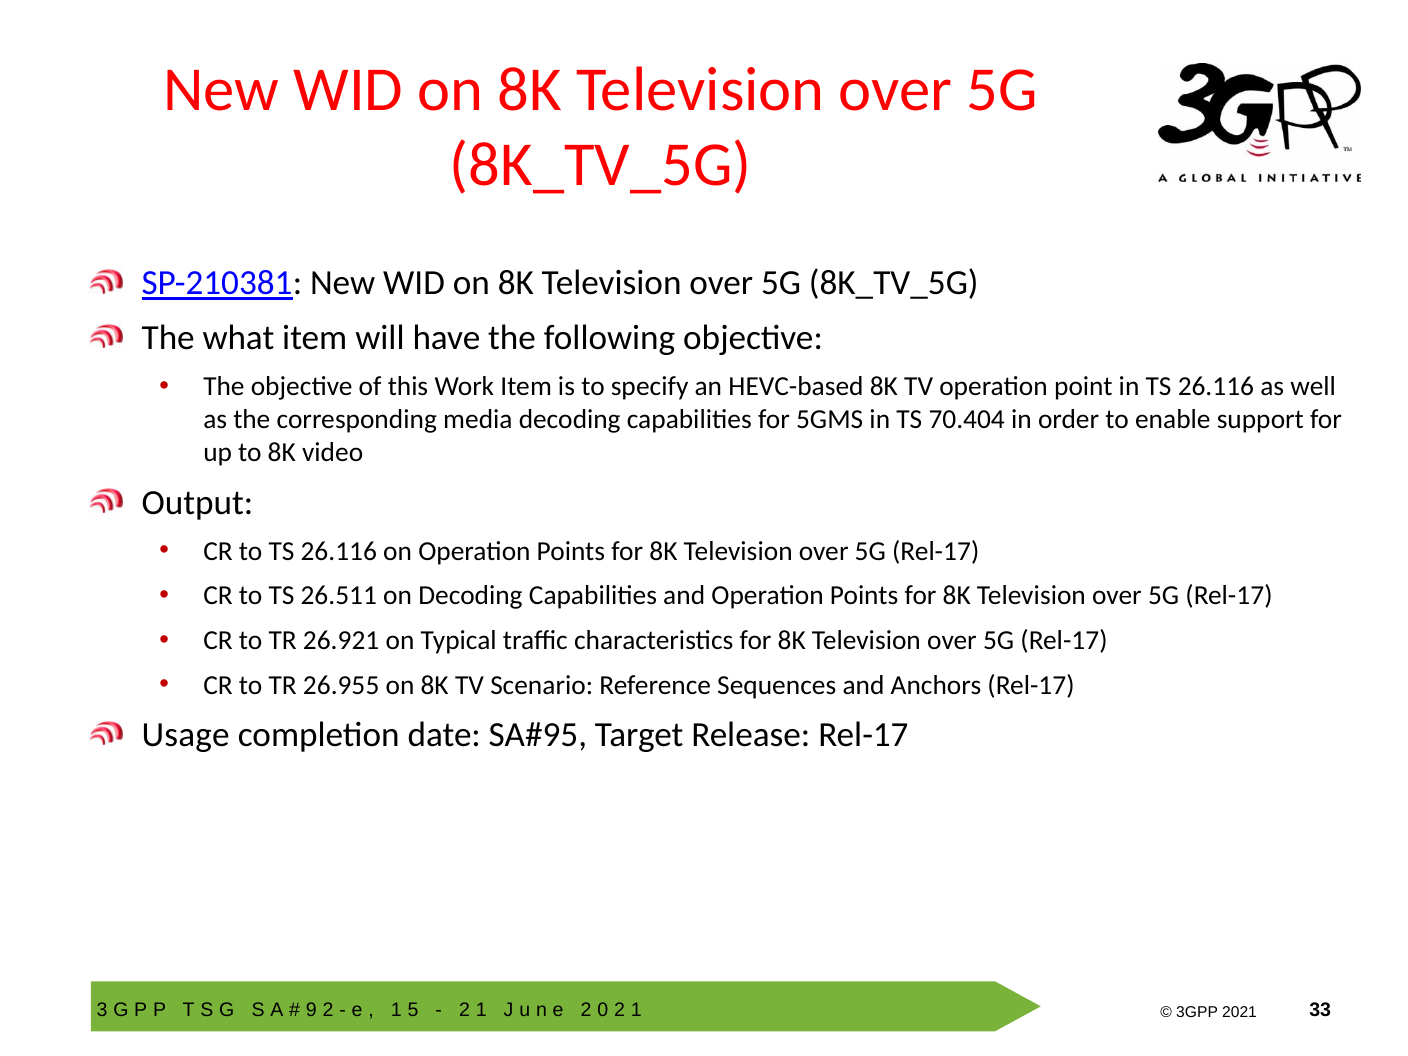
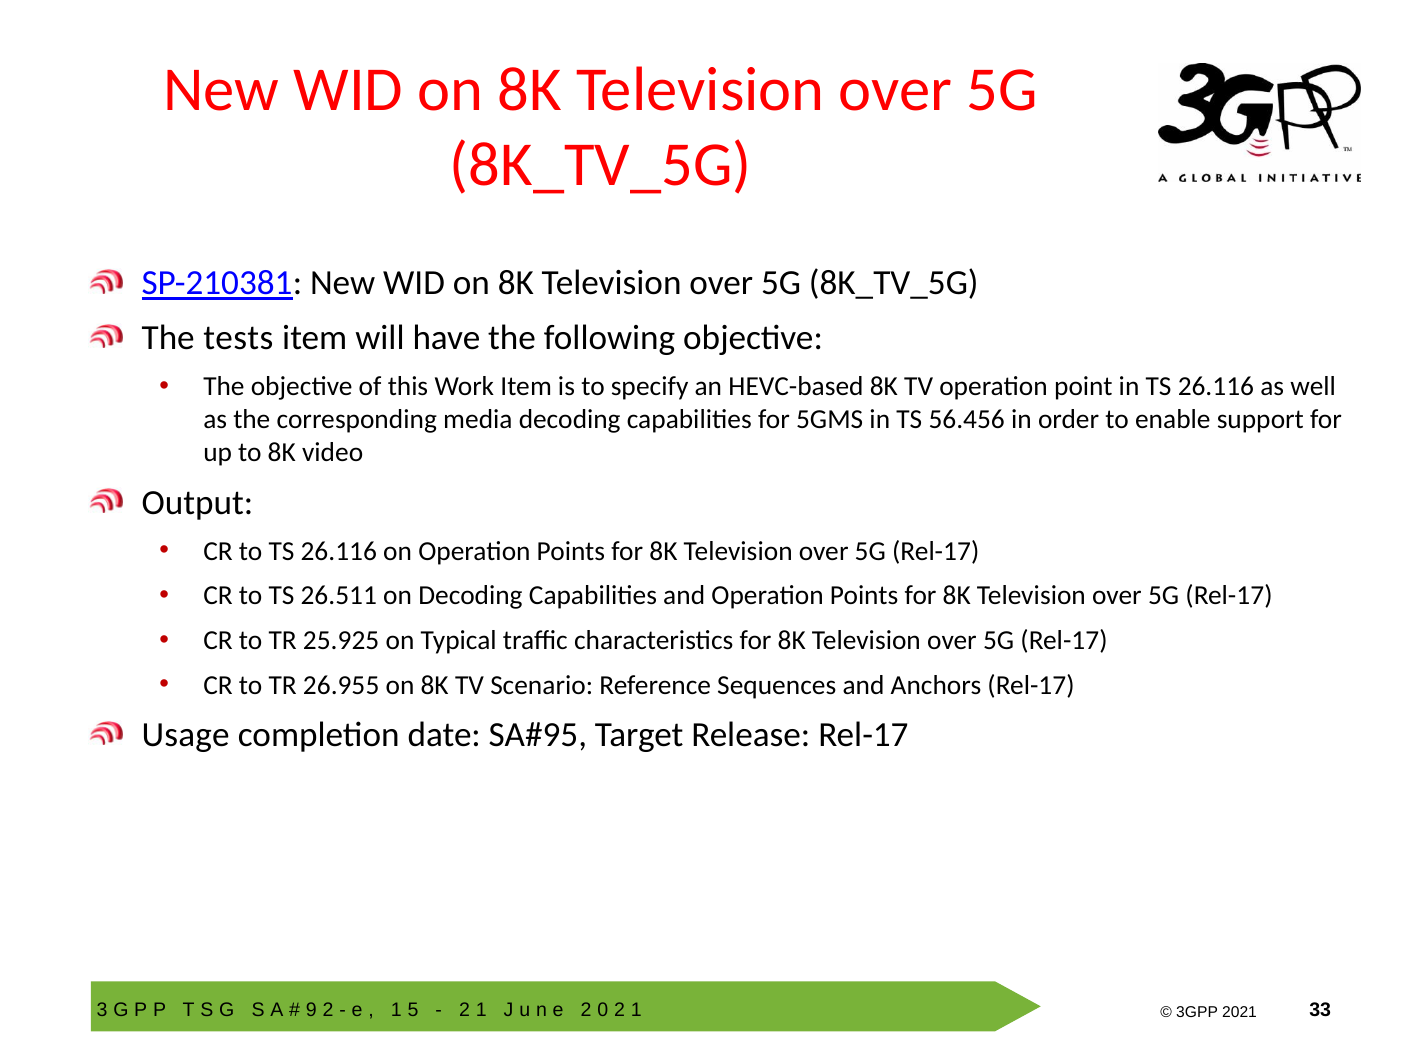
what: what -> tests
70.404: 70.404 -> 56.456
26.921: 26.921 -> 25.925
